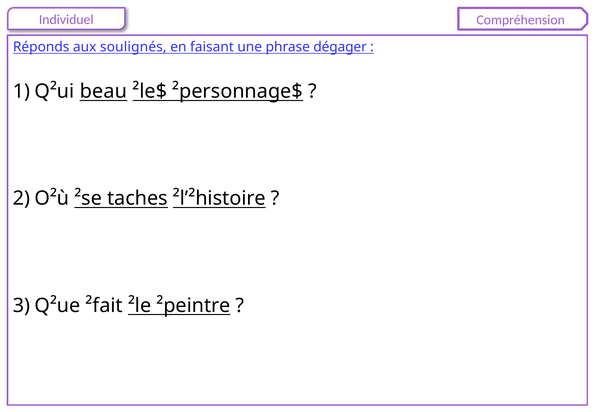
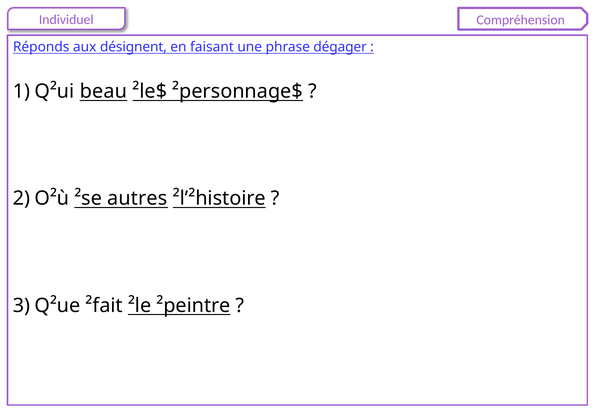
soulignés: soulignés -> désignent
taches: taches -> autres
